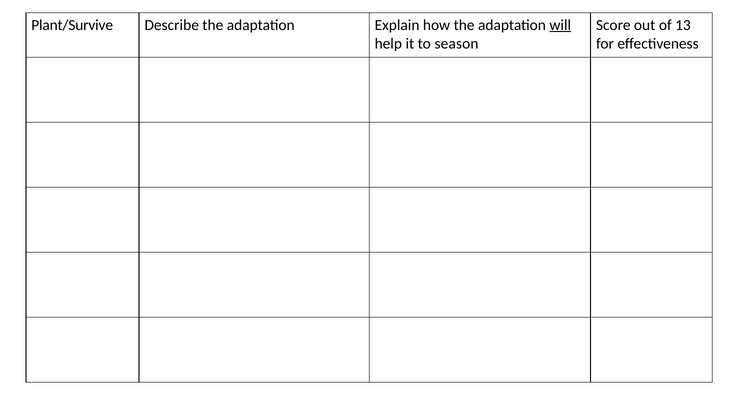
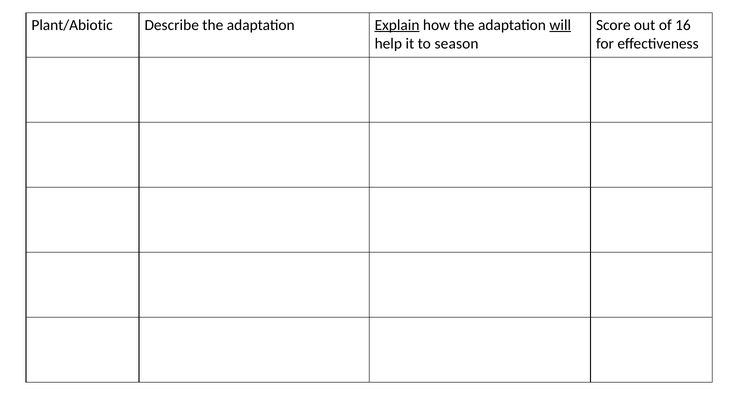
Plant/Survive: Plant/Survive -> Plant/Abiotic
Explain underline: none -> present
13: 13 -> 16
